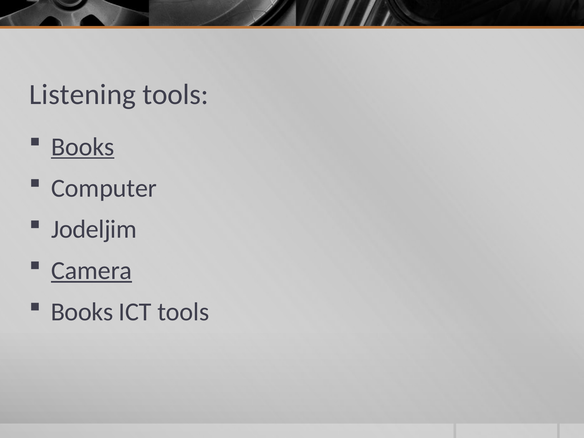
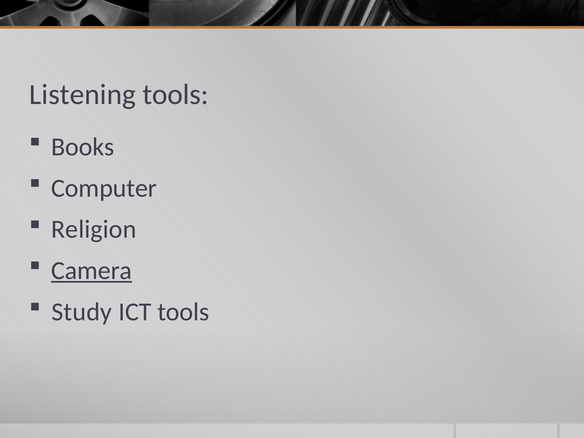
Books at (83, 147) underline: present -> none
Jodeljim: Jodeljim -> Religion
Books at (82, 312): Books -> Study
